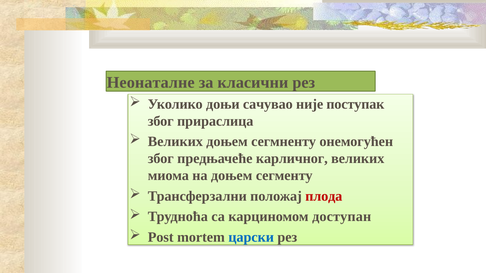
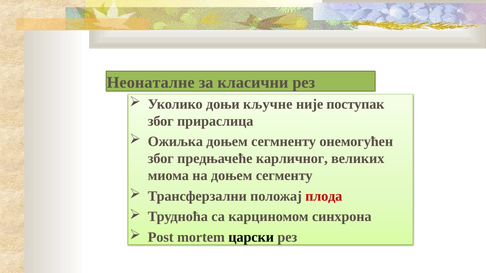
сачувао: сачувао -> кључне
Великих at (175, 142): Великих -> Ожиљка
доступан: доступан -> синхрона
царски colour: blue -> black
